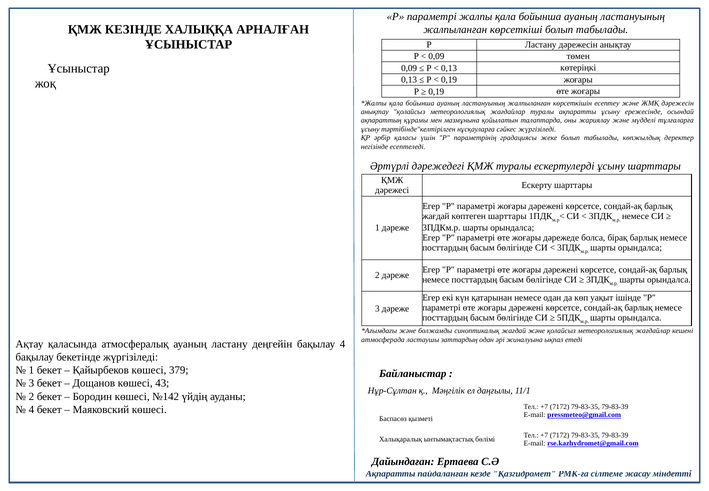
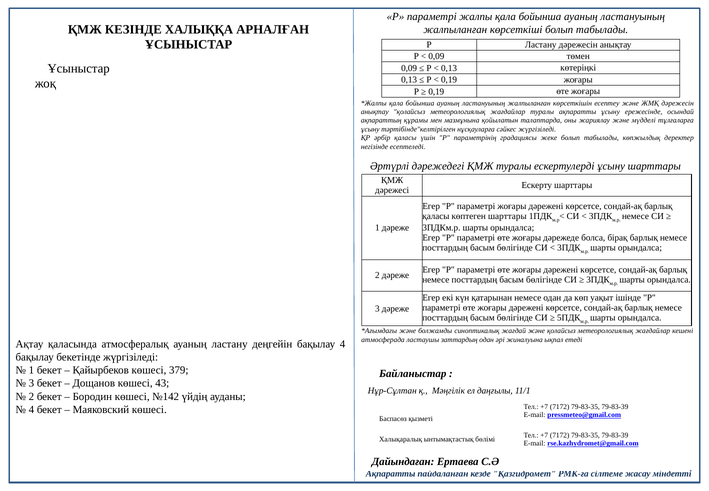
жағдай at (436, 216): жағдай -> қаласы
